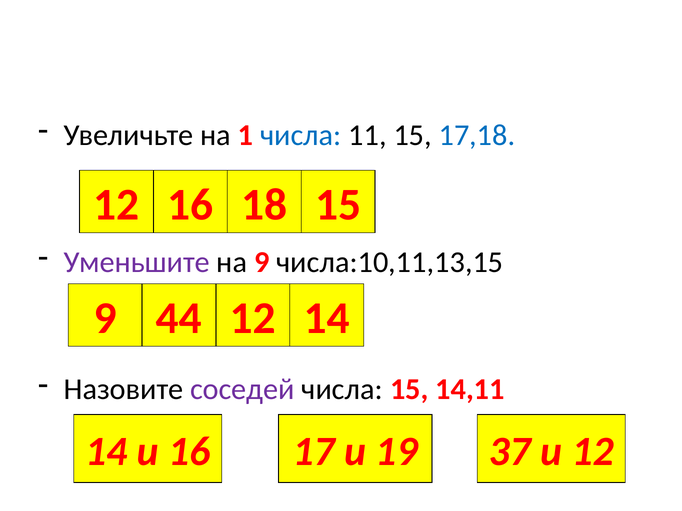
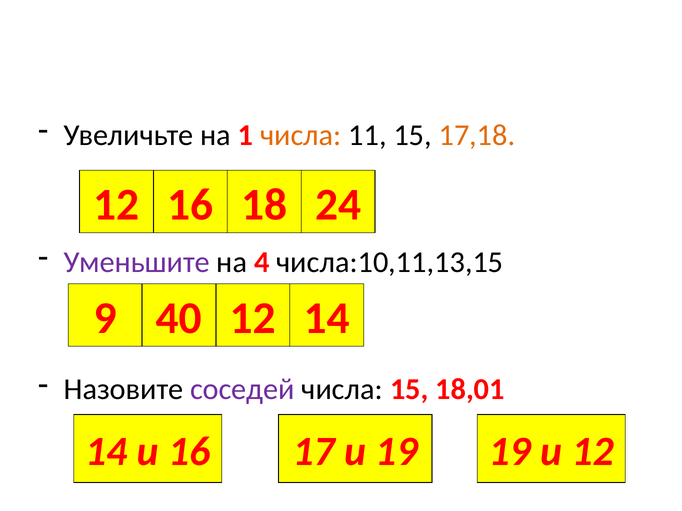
числа at (301, 135) colour: blue -> orange
17,18 colour: blue -> orange
18 15: 15 -> 24
на 9: 9 -> 4
44: 44 -> 40
14,11: 14,11 -> 18,01
19 37: 37 -> 19
